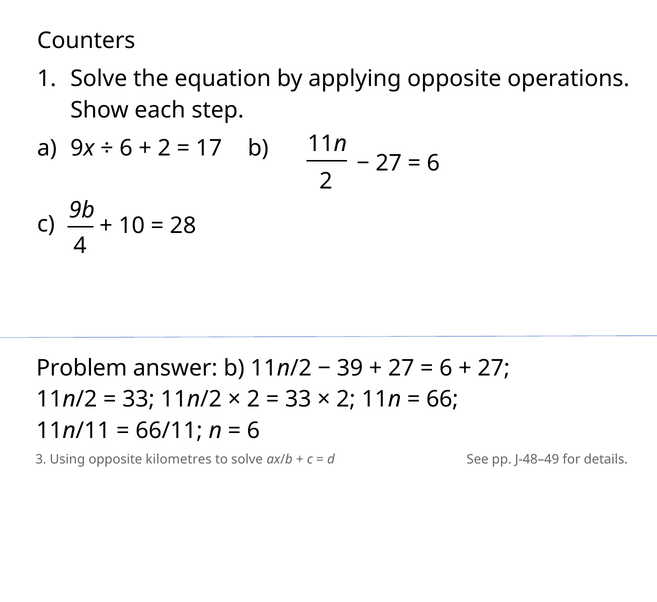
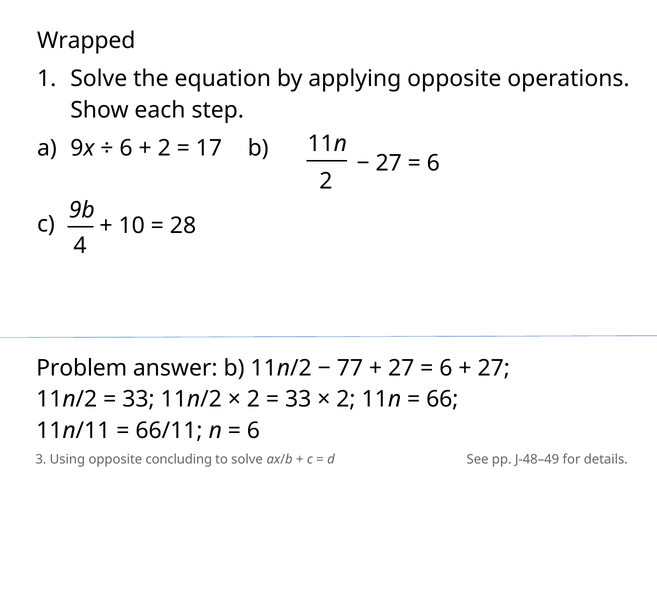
Counters: Counters -> Wrapped
39: 39 -> 77
kilometres: kilometres -> concluding
